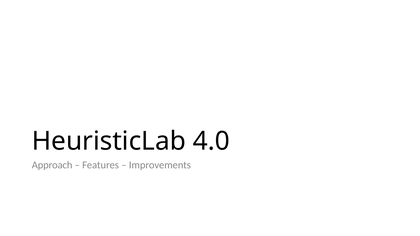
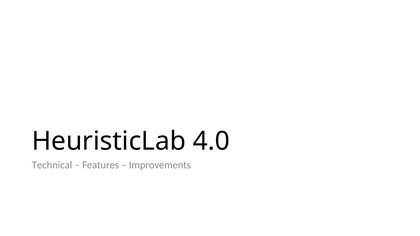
Approach: Approach -> Technical
